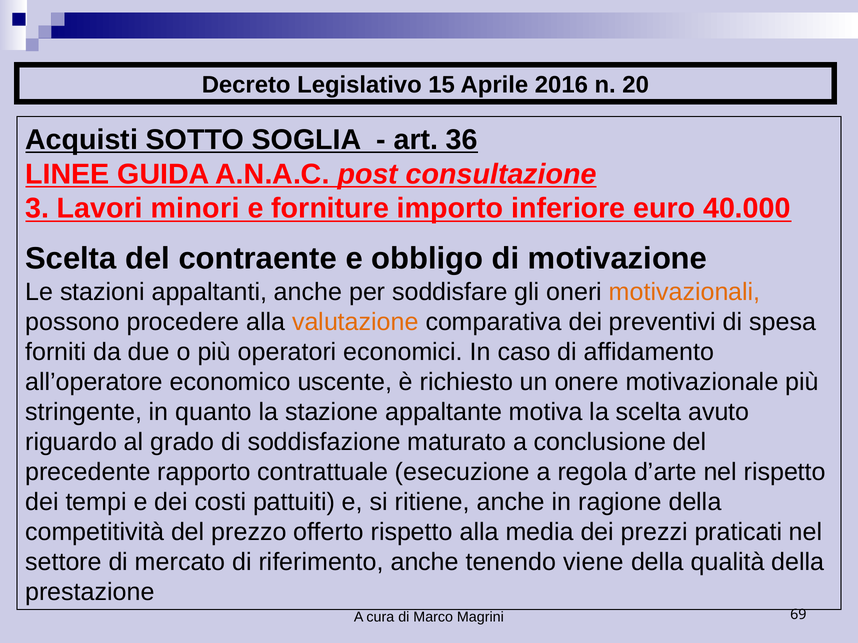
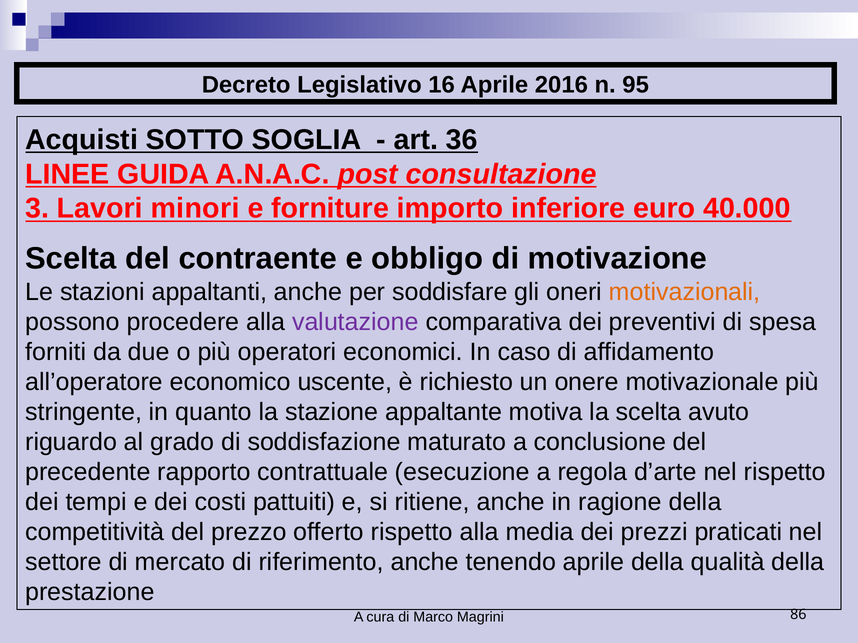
15: 15 -> 16
20: 20 -> 95
valutazione colour: orange -> purple
tenendo viene: viene -> aprile
69: 69 -> 86
